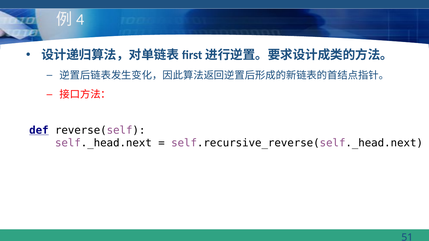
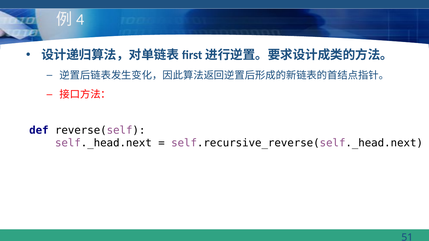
def underline: present -> none
